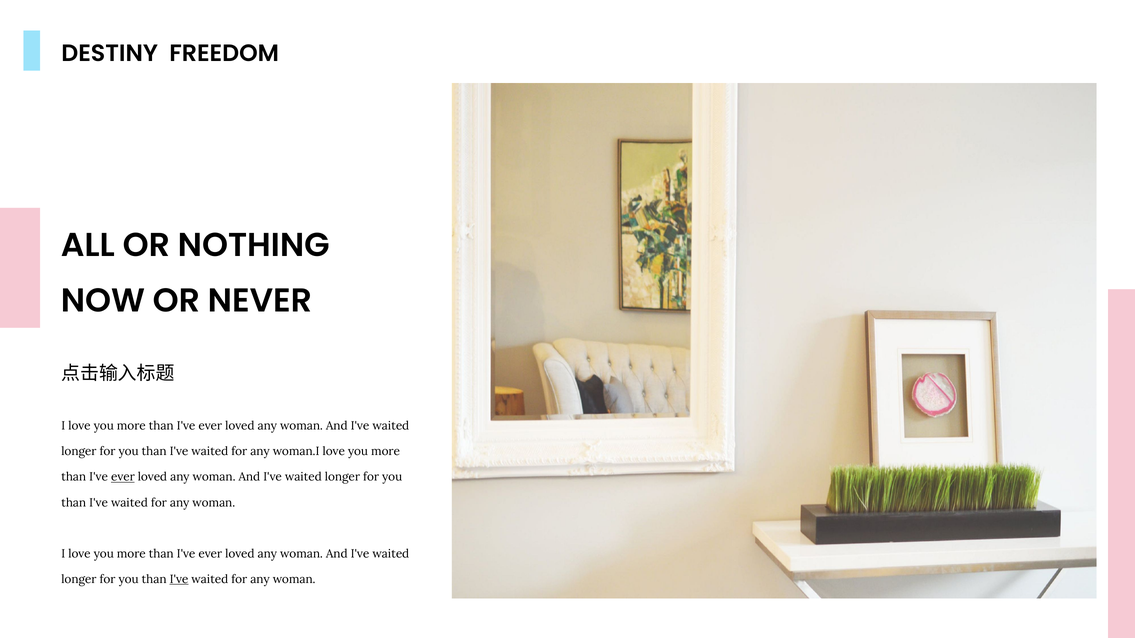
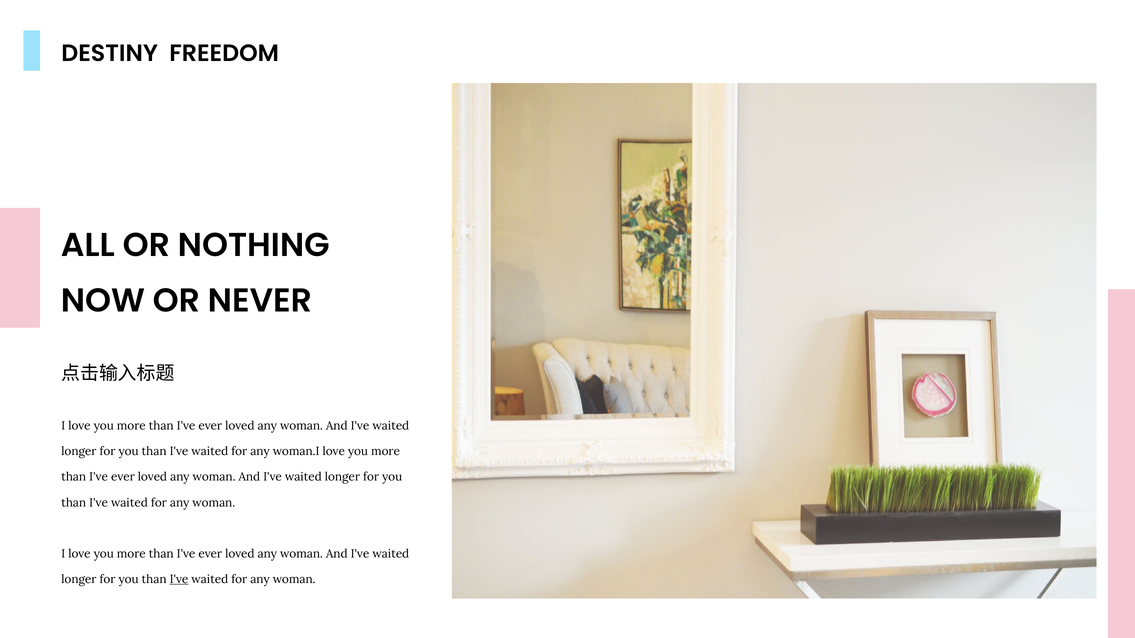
ever at (123, 477) underline: present -> none
